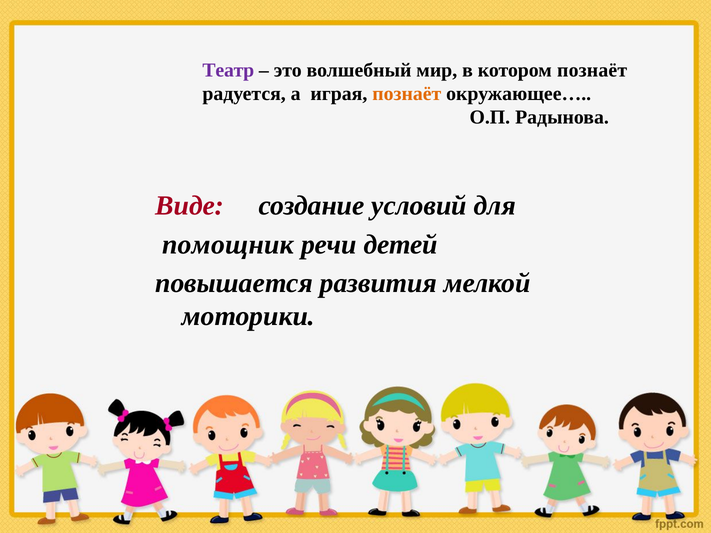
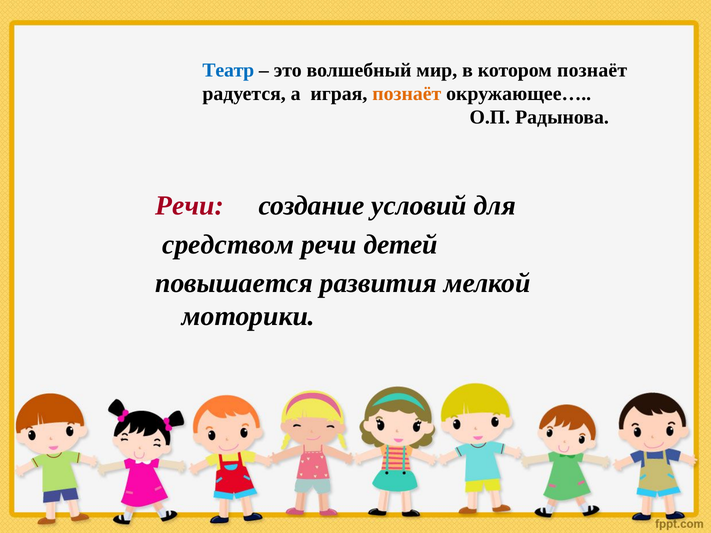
Театр colour: purple -> blue
Виде at (190, 206): Виде -> Речи
помощник: помощник -> средством
